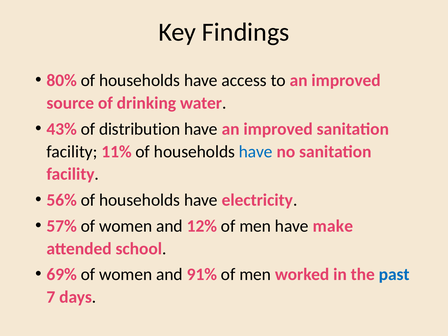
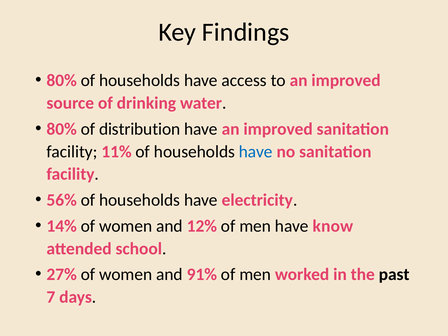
43% at (62, 129): 43% -> 80%
57%: 57% -> 14%
make: make -> know
69%: 69% -> 27%
past colour: blue -> black
